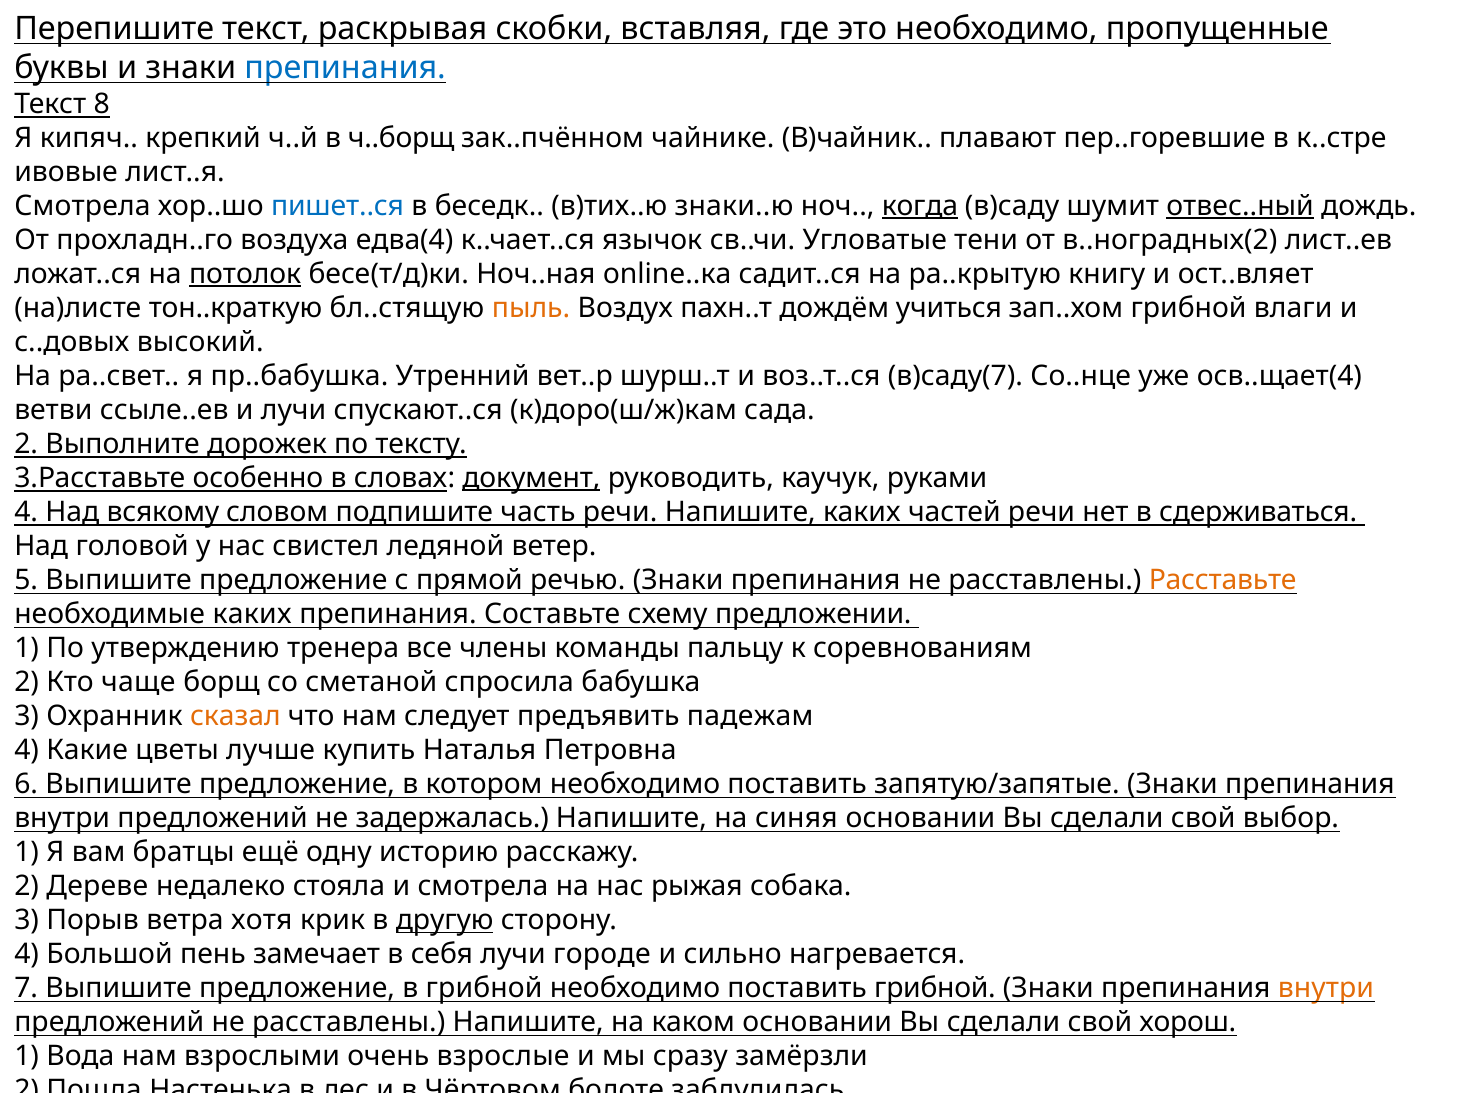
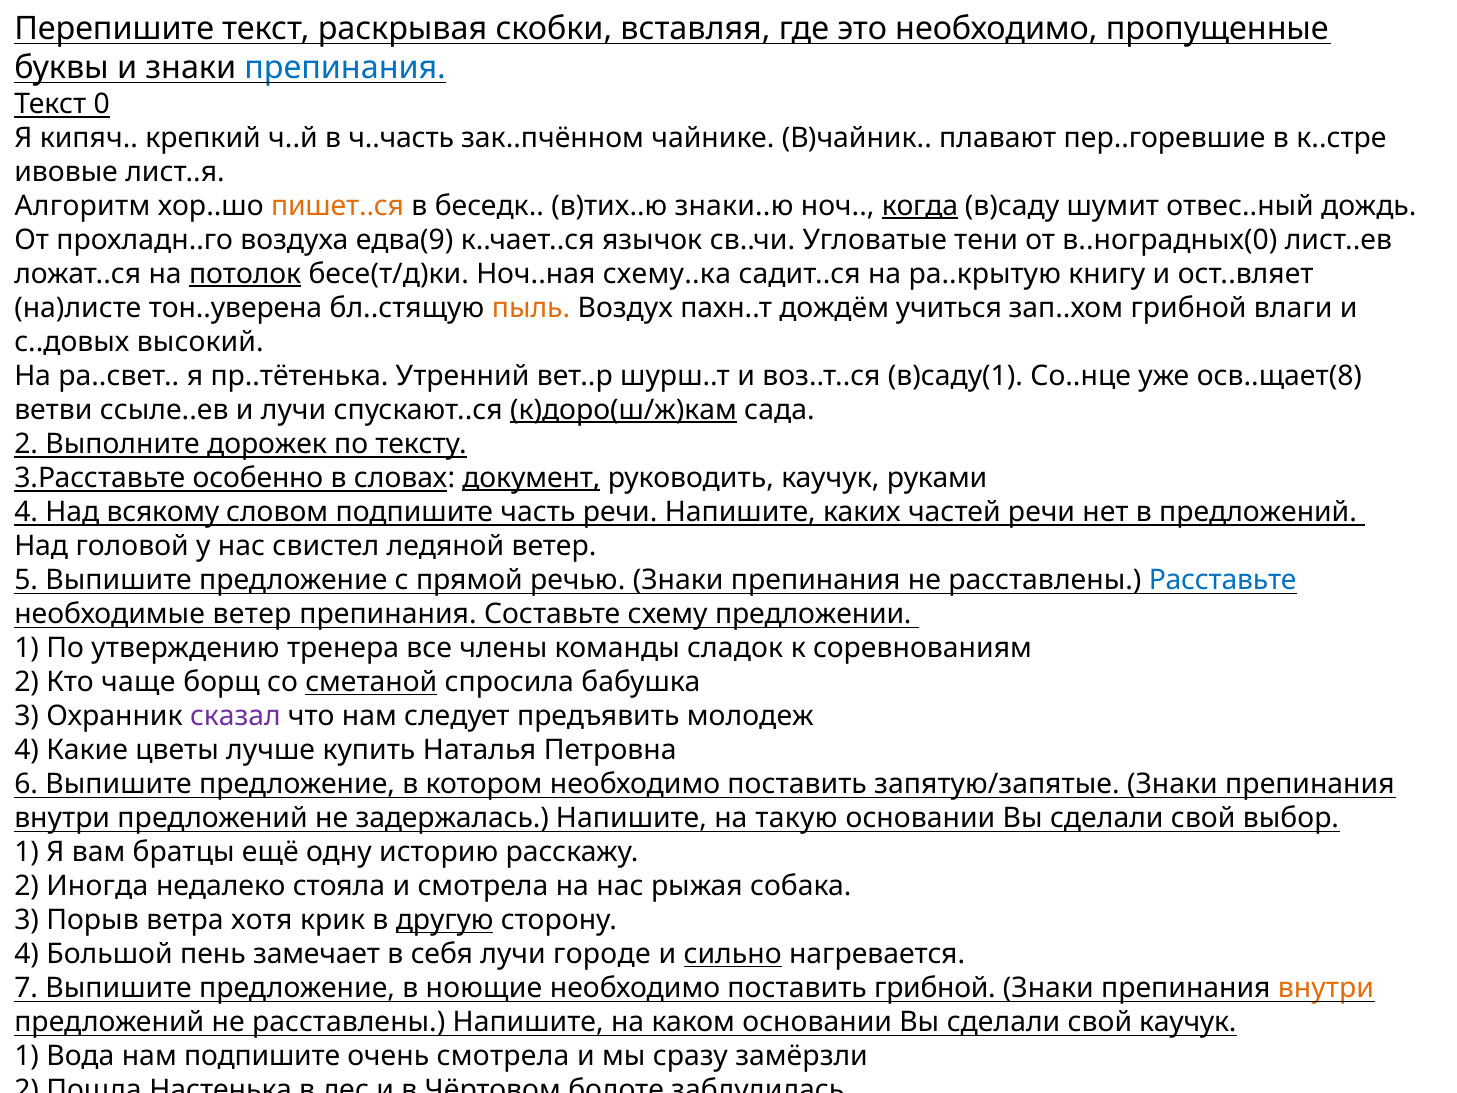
8: 8 -> 0
ч..борщ: ч..борщ -> ч..часть
Смотрела at (82, 206): Смотрела -> Алгоритм
пишет..ся colour: blue -> orange
отвес..ный underline: present -> none
едва(4: едва(4 -> едва(9
в..ноградных(2: в..ноградных(2 -> в..ноградных(0
online..ка: online..ка -> схему..ка
тон..краткую: тон..краткую -> тон..уверена
пр..бабушка: пр..бабушка -> пр..тётенька
в)саду(7: в)саду(7 -> в)саду(1
осв..щает(4: осв..щает(4 -> осв..щает(8
к)доро(ш/ж)кам underline: none -> present
в сдерживаться: сдерживаться -> предложений
Расставьте colour: orange -> blue
необходимые каких: каких -> ветер
команды пальцу: пальцу -> сладок
сметаной underline: none -> present
сказал colour: orange -> purple
падежам: падежам -> молодеж
синяя: синяя -> такую
Дереве: Дереве -> Иногда
сильно underline: none -> present
в грибной: грибной -> ноющие
свой хорош: хорош -> каучук
нам взрослыми: взрослыми -> подпишите
очень взрослые: взрослые -> смотрела
